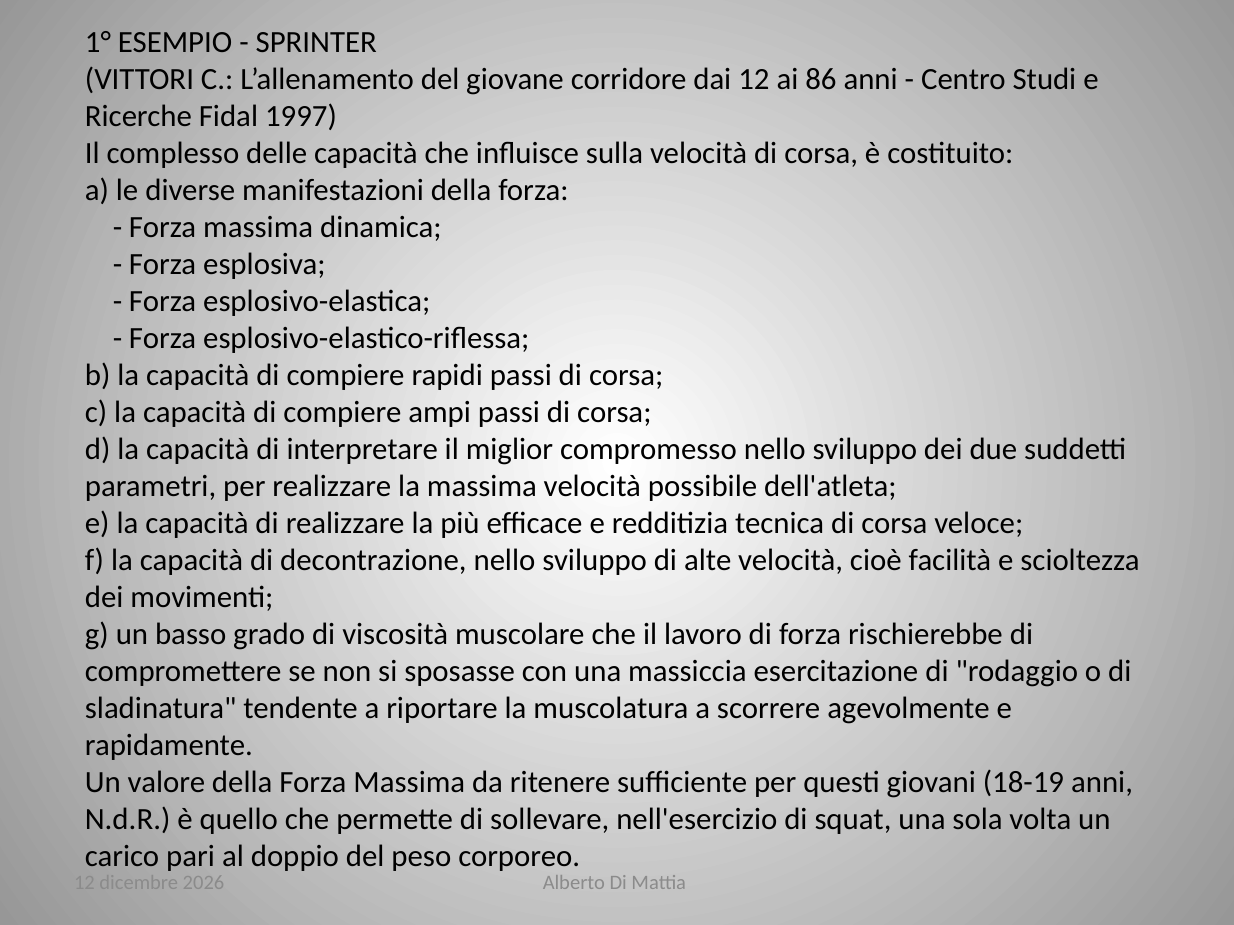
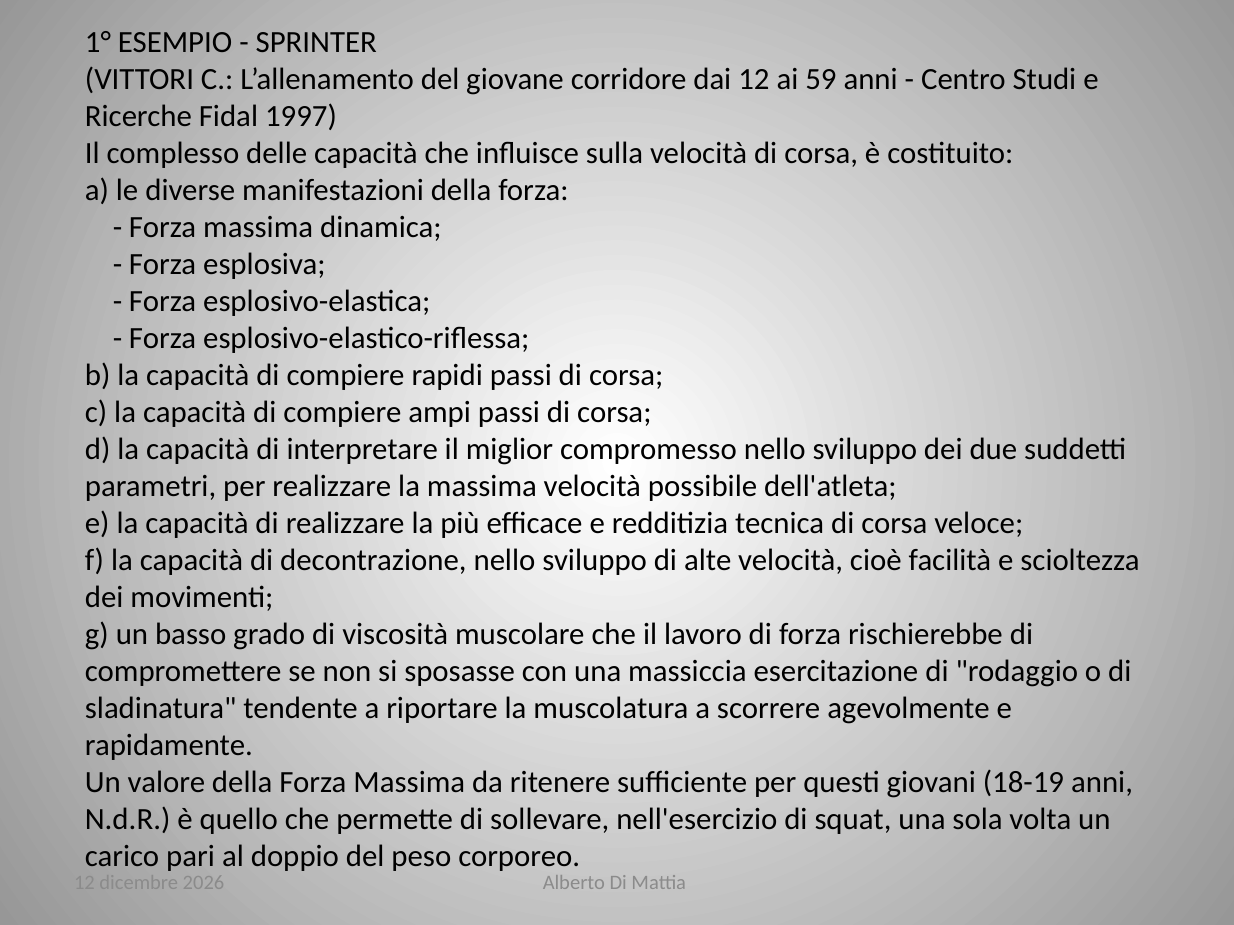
86: 86 -> 59
